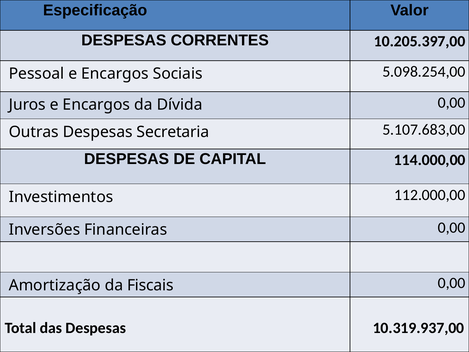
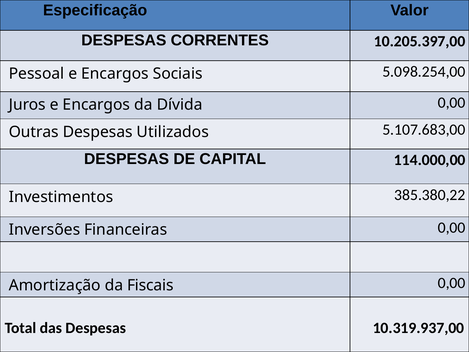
Secretaria: Secretaria -> Utilizados
112.000,00: 112.000,00 -> 385.380,22
